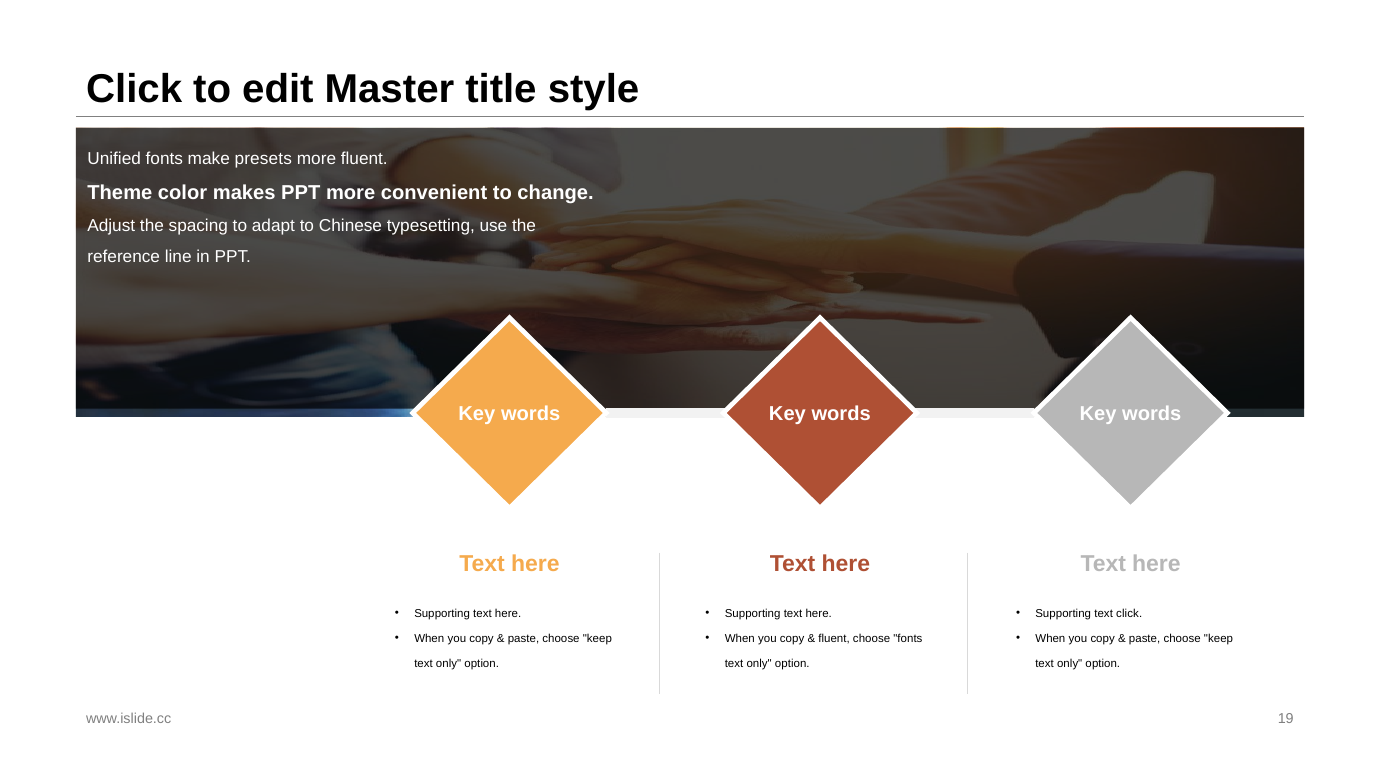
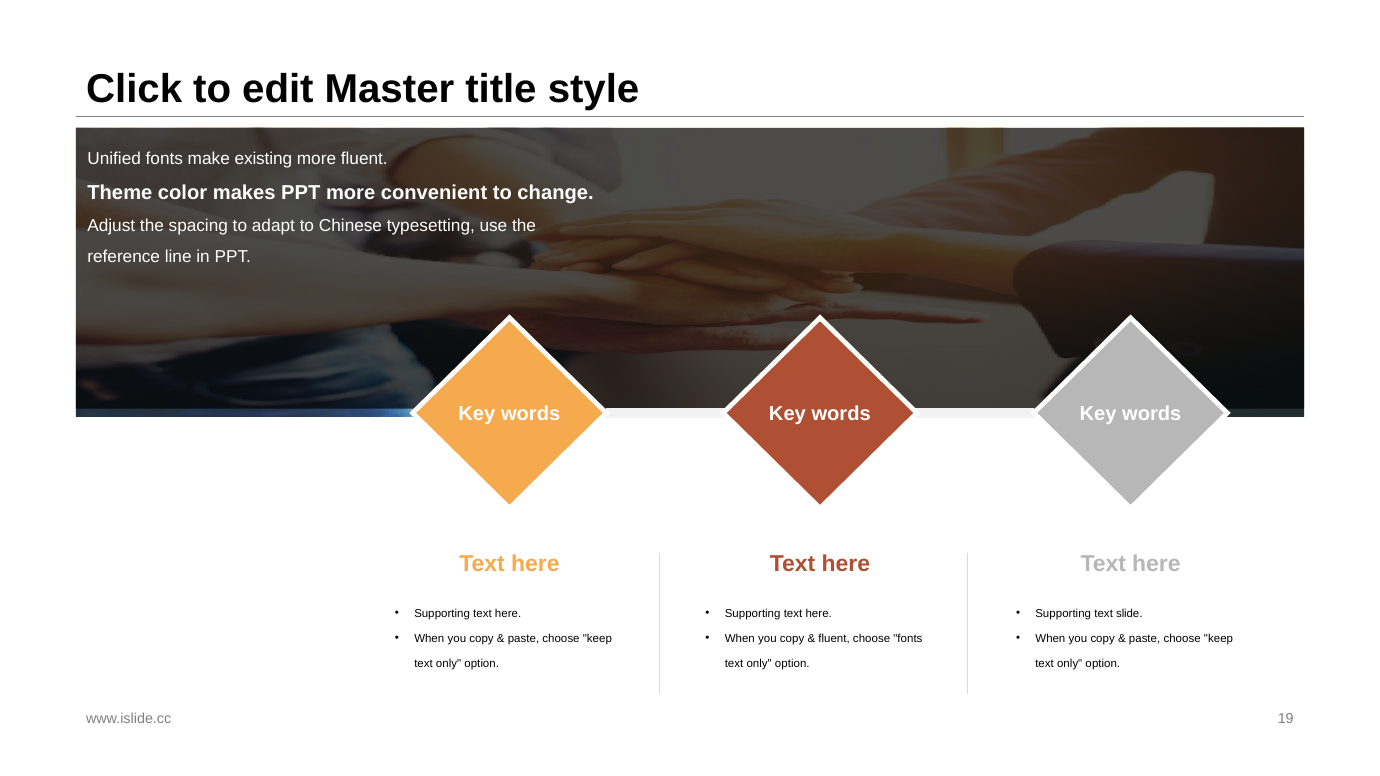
presets: presets -> existing
text click: click -> slide
